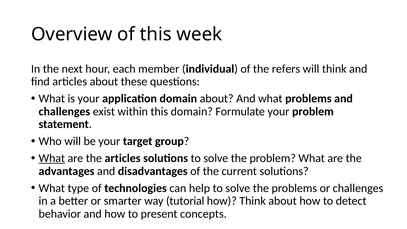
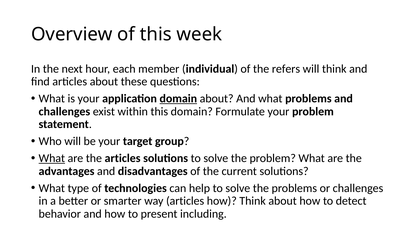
domain at (178, 99) underline: none -> present
way tutorial: tutorial -> articles
concepts: concepts -> including
